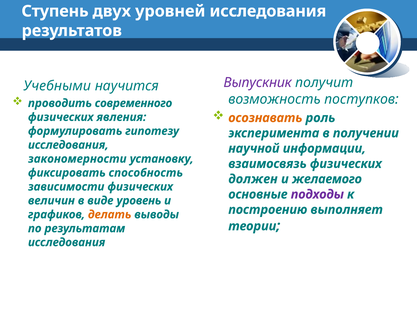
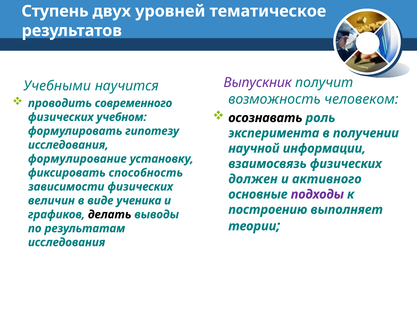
уровней исследования: исследования -> тематическое
поступков: поступков -> человеком
осознавать colour: orange -> black
явления: явления -> учебном
закономерности: закономерности -> формулирование
желаемого: желаемого -> активного
уровень: уровень -> ученика
делать colour: orange -> black
